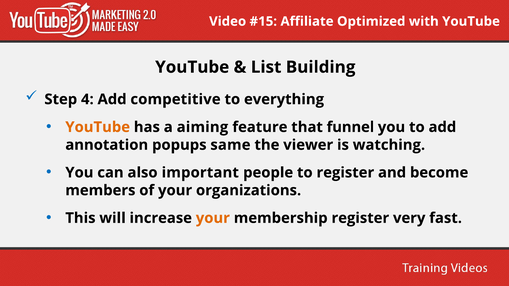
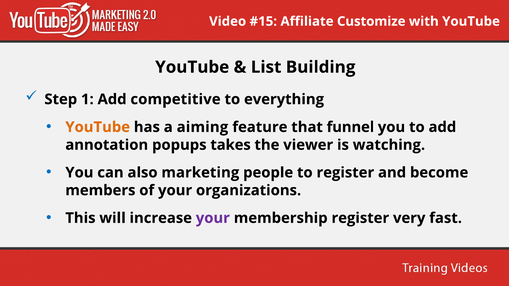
Optimized: Optimized -> Customize
4: 4 -> 1
same: same -> takes
important: important -> marketing
your at (213, 218) colour: orange -> purple
